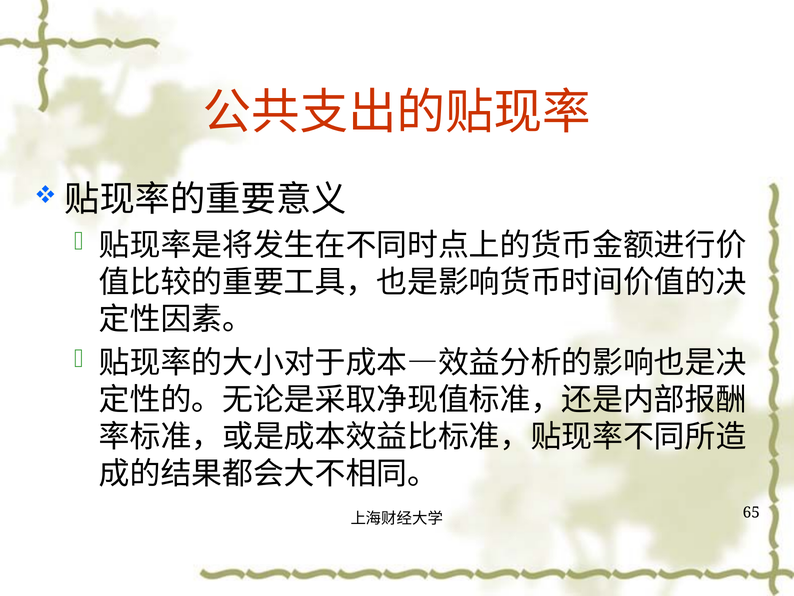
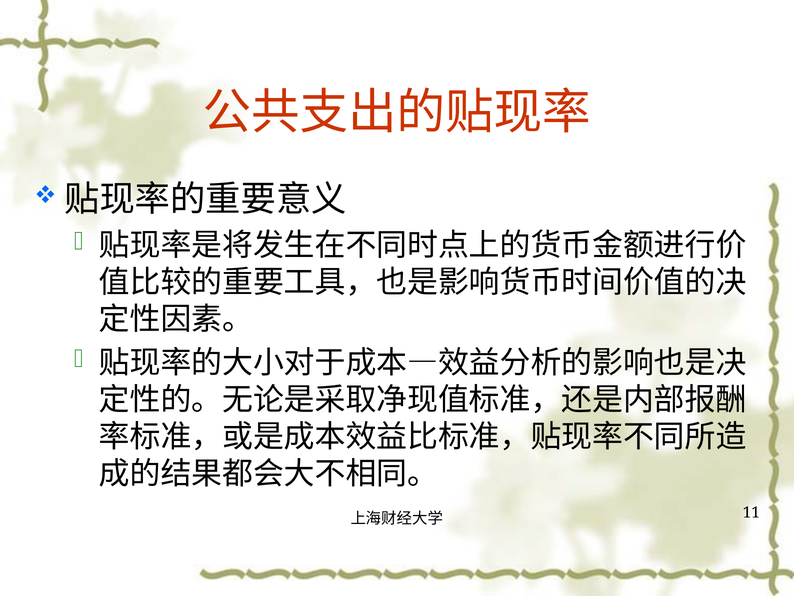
65: 65 -> 11
